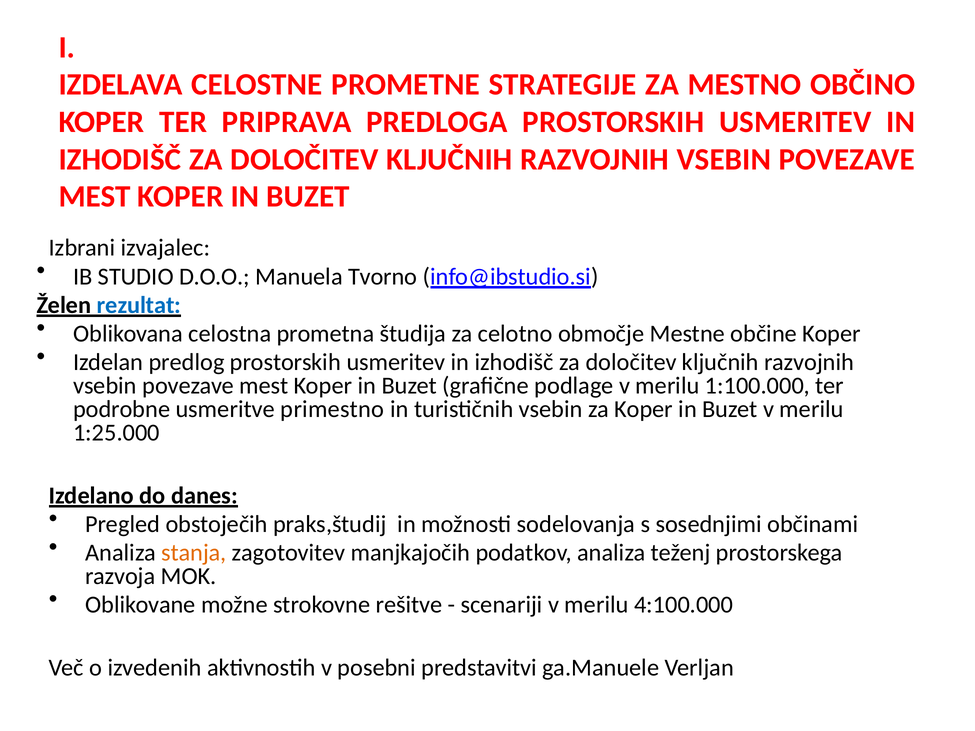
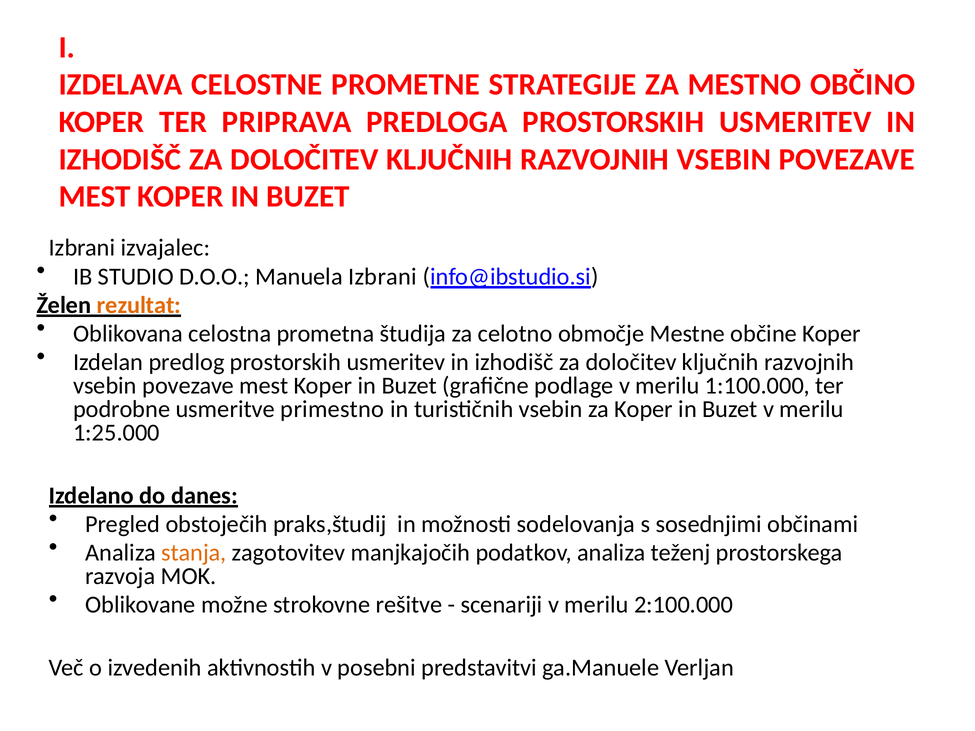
Manuela Tvorno: Tvorno -> Izbrani
rezultat colour: blue -> orange
4:100.000: 4:100.000 -> 2:100.000
